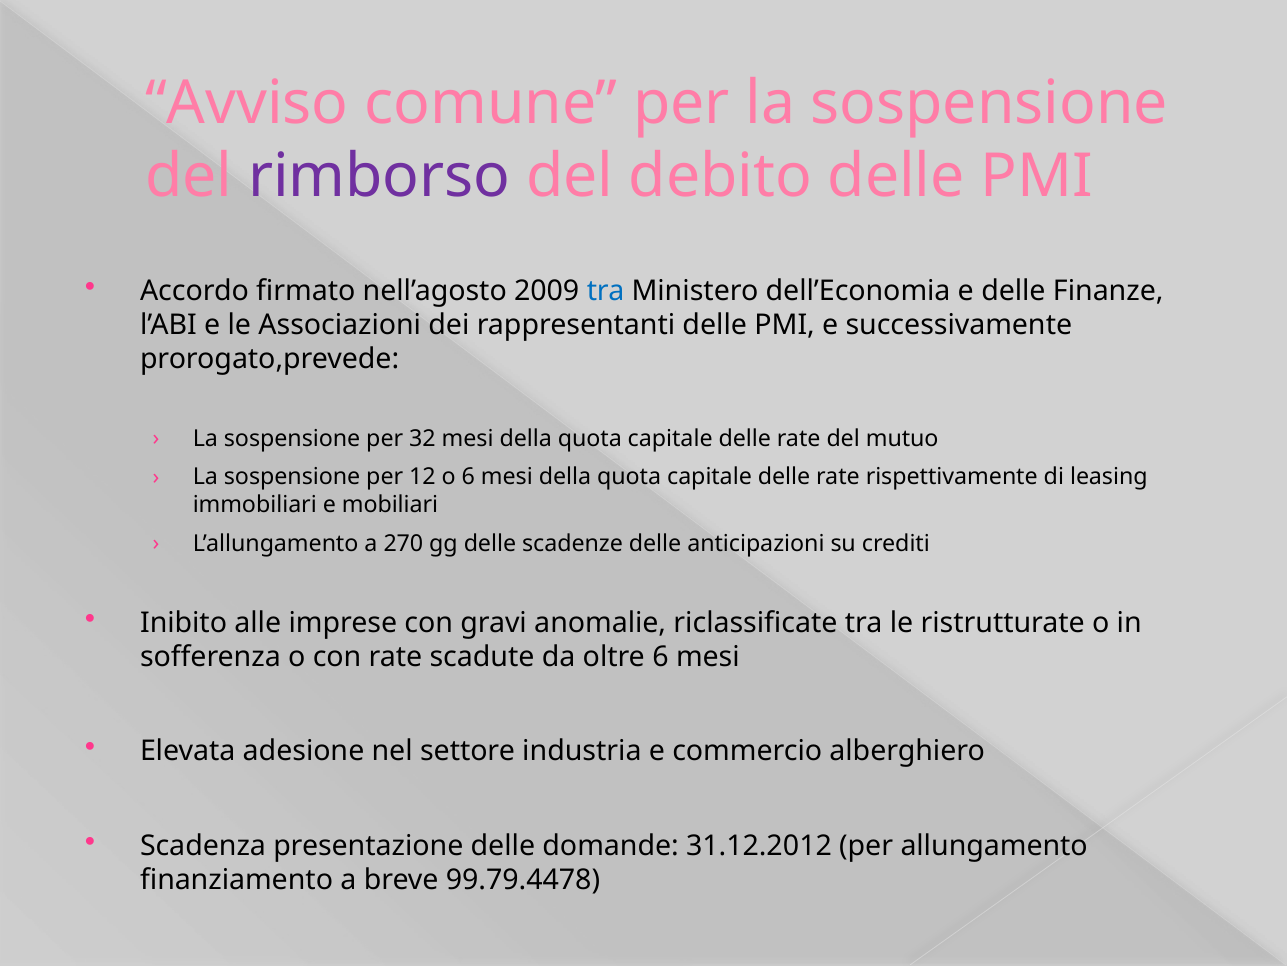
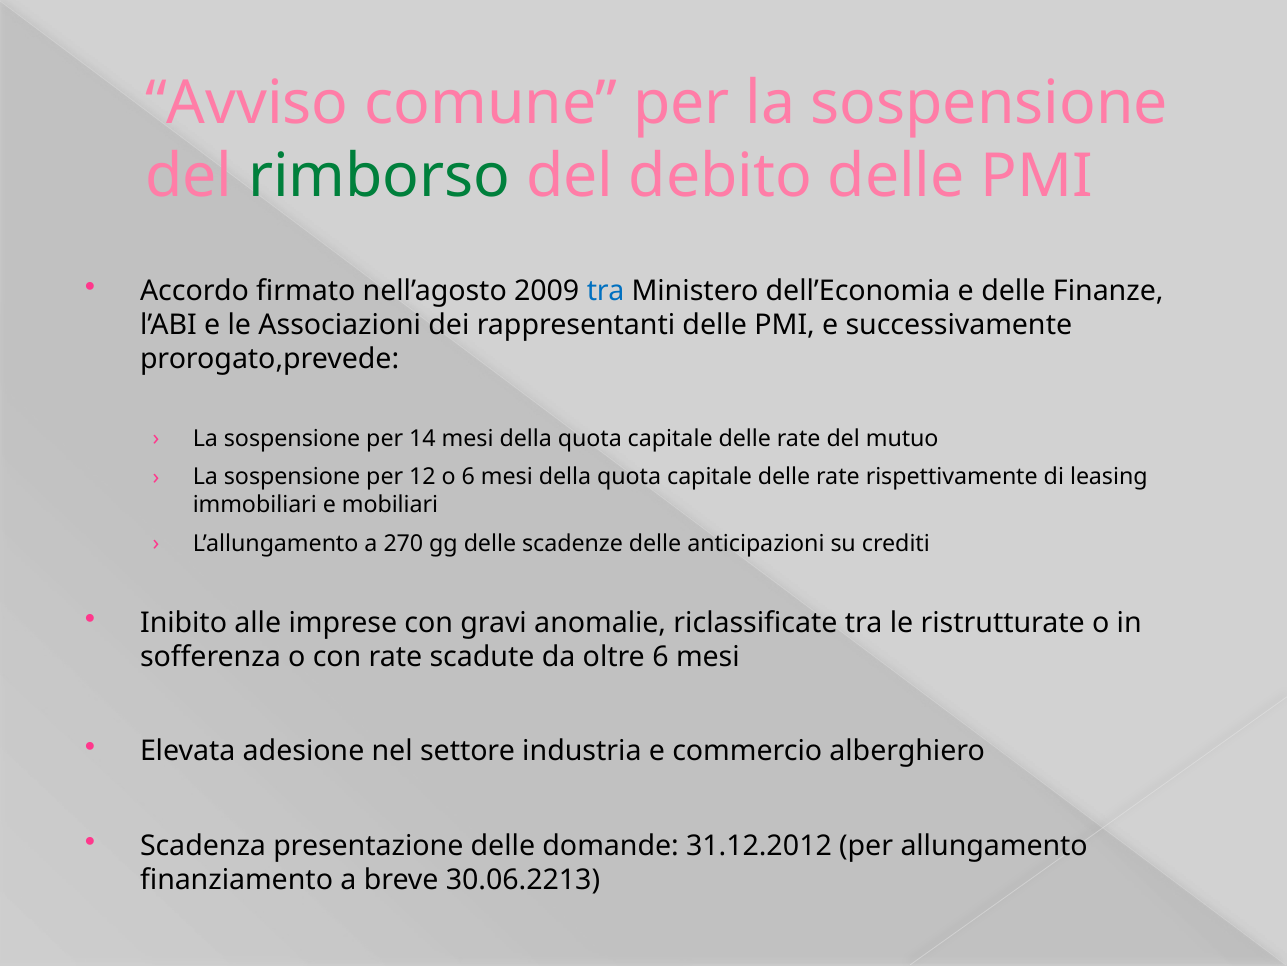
rimborso colour: purple -> green
32: 32 -> 14
99.79.4478: 99.79.4478 -> 30.06.2213
